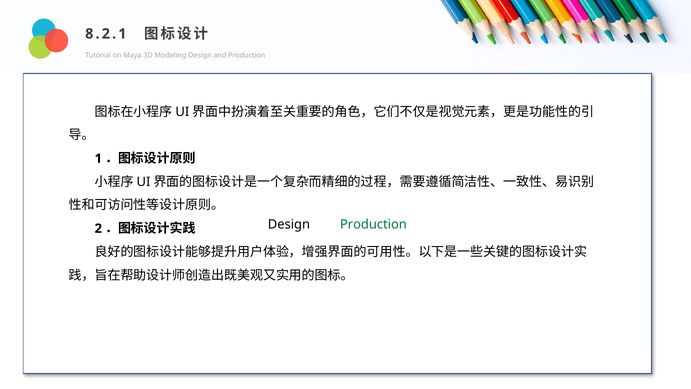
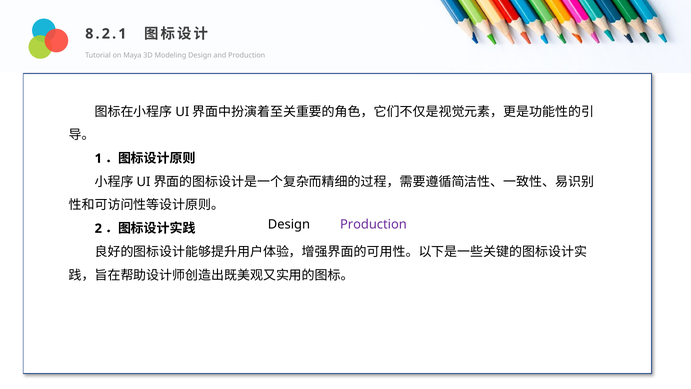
Production at (373, 224) colour: green -> purple
